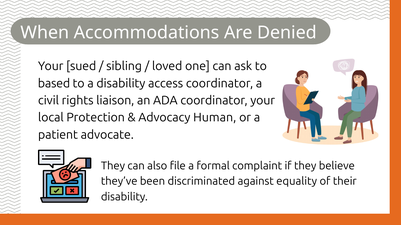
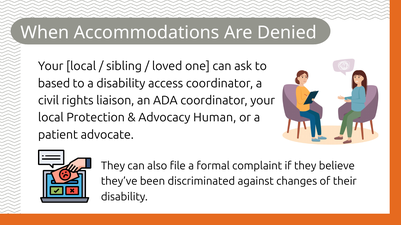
sued at (81, 66): sued -> local
equality: equality -> changes
